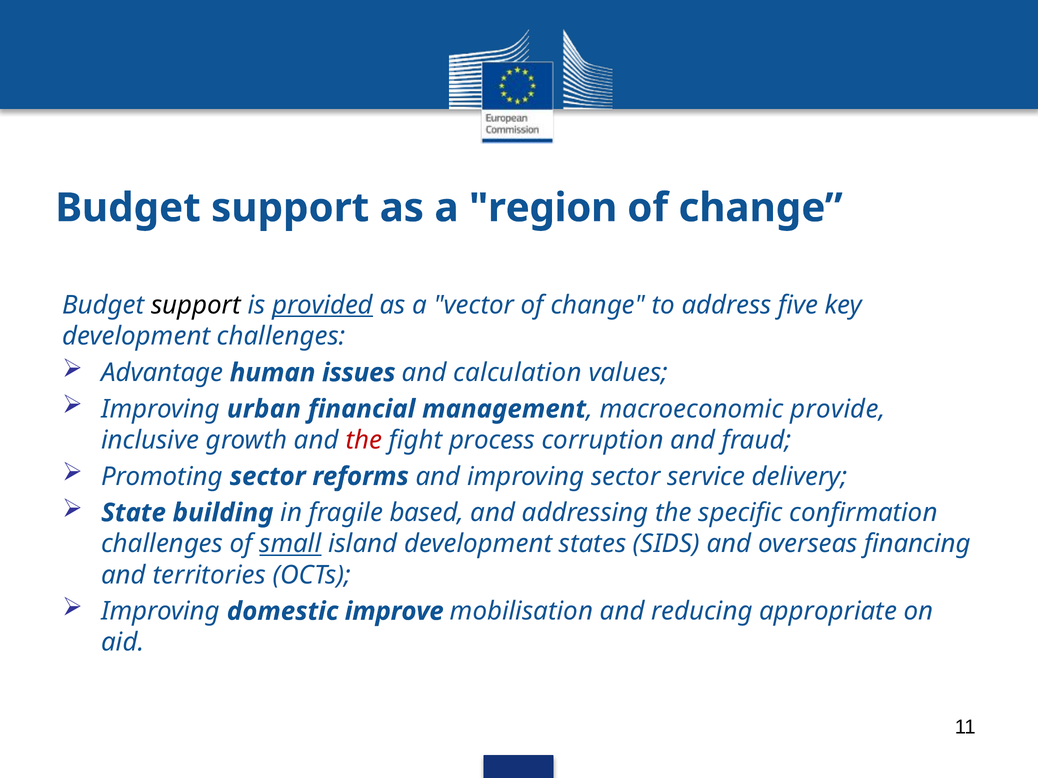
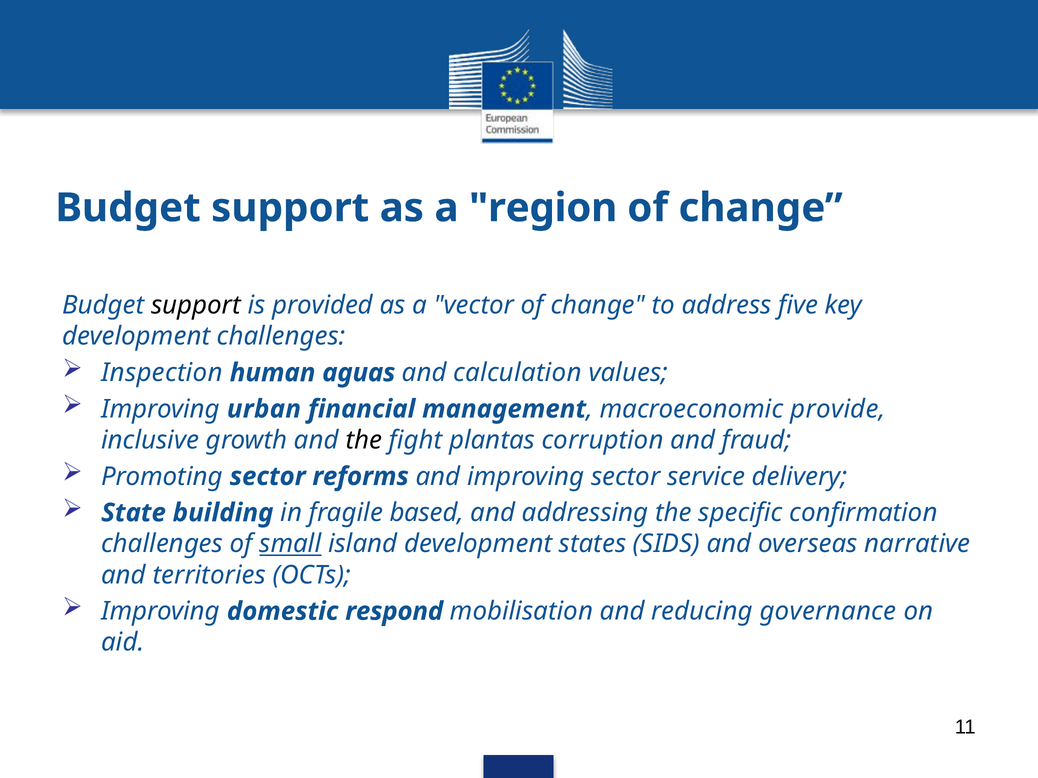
provided underline: present -> none
Advantage: Advantage -> Inspection
issues: issues -> aguas
the at (364, 440) colour: red -> black
process: process -> plantas
financing: financing -> narrative
improve: improve -> respond
appropriate: appropriate -> governance
